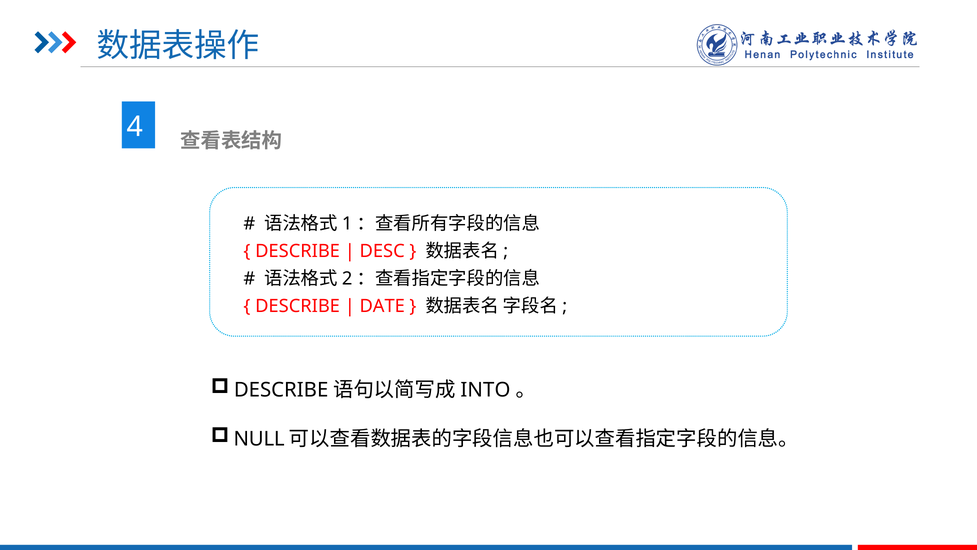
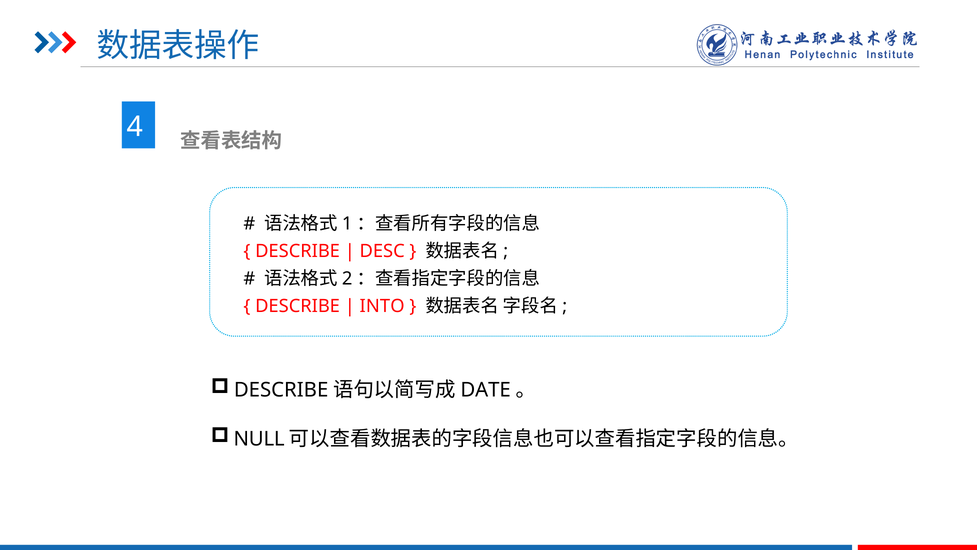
DATE: DATE -> INTO
INTO: INTO -> DATE
